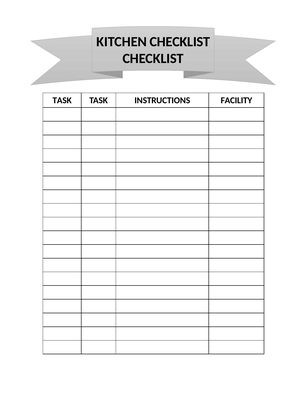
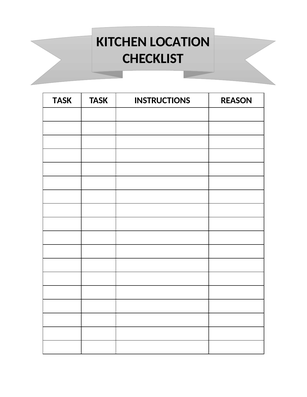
KITCHEN CHECKLIST: CHECKLIST -> LOCATION
FACILITY: FACILITY -> REASON
